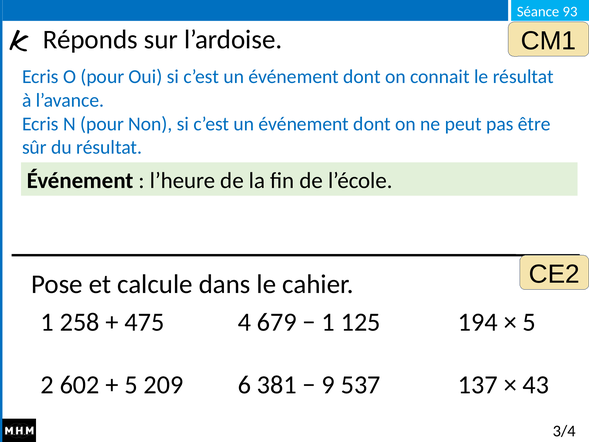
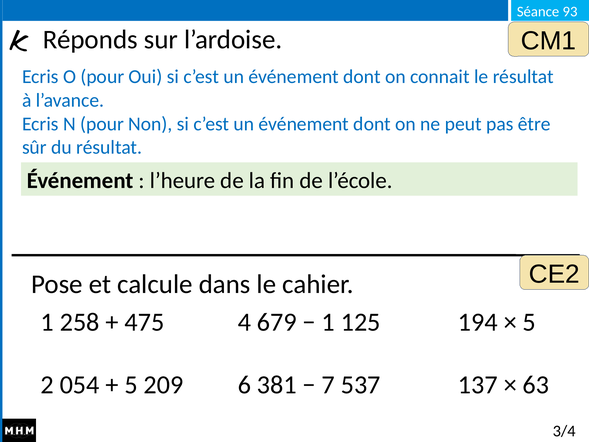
602: 602 -> 054
9: 9 -> 7
43: 43 -> 63
